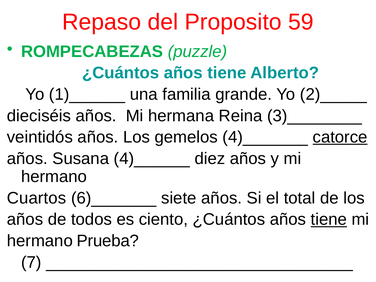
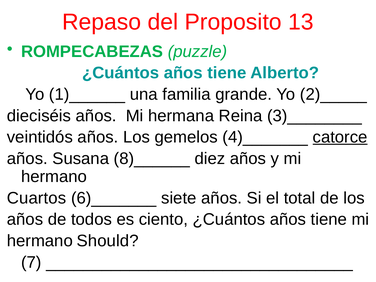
59: 59 -> 13
4)______: 4)______ -> 8)______
tiene at (329, 219) underline: present -> none
Prueba: Prueba -> Should
